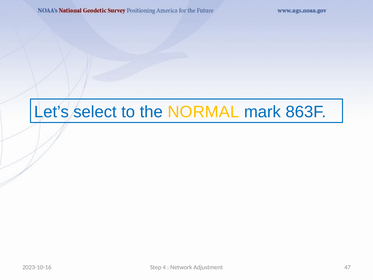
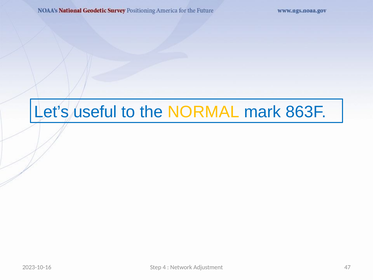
select: select -> useful
